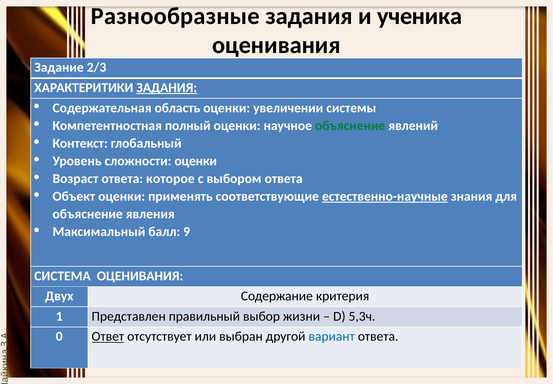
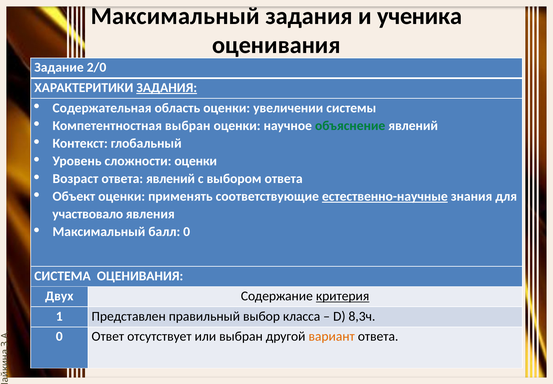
Разнообразные at (175, 16): Разнообразные -> Максимальный
2/3: 2/3 -> 2/0
Компетентностная полный: полный -> выбран
ответа которое: которое -> явлений
объяснение at (88, 214): объяснение -> участвовало
балл 9: 9 -> 0
критерия underline: none -> present
жизни: жизни -> класса
5,3ч: 5,3ч -> 8,3ч
Ответ underline: present -> none
вариант colour: blue -> orange
